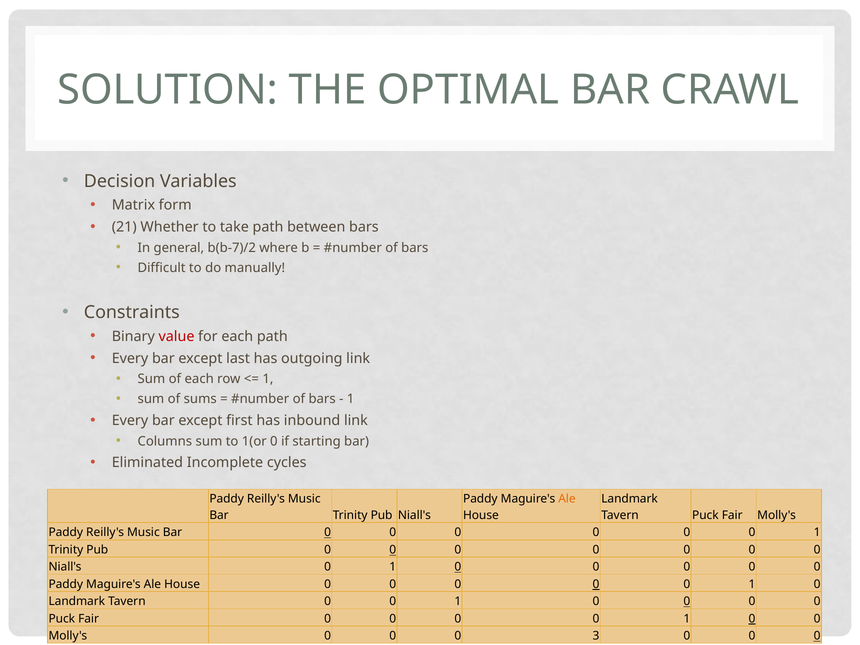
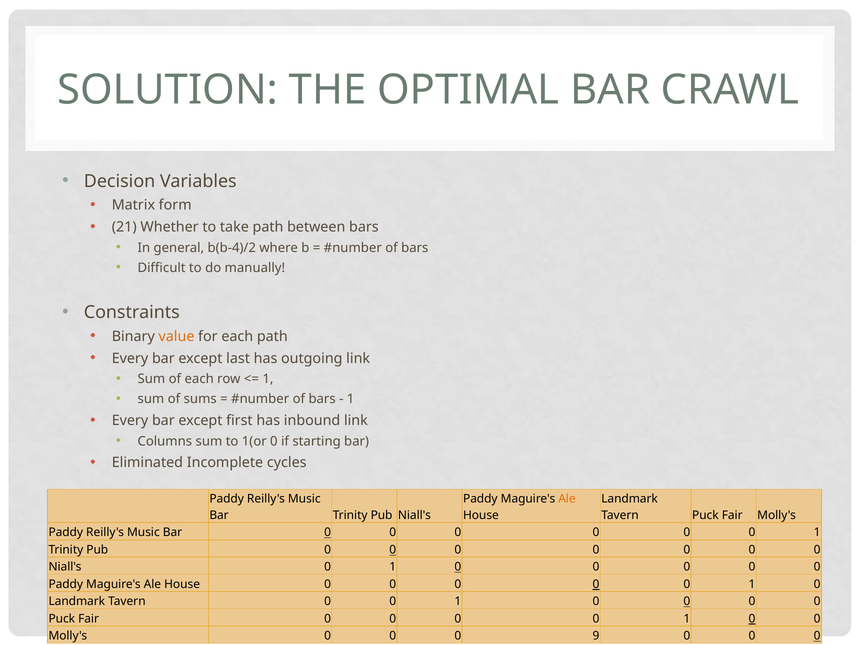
b(b-7)/2: b(b-7)/2 -> b(b-4)/2
value colour: red -> orange
3: 3 -> 9
